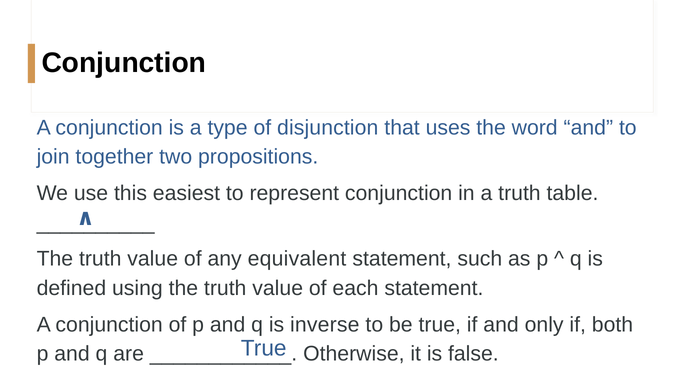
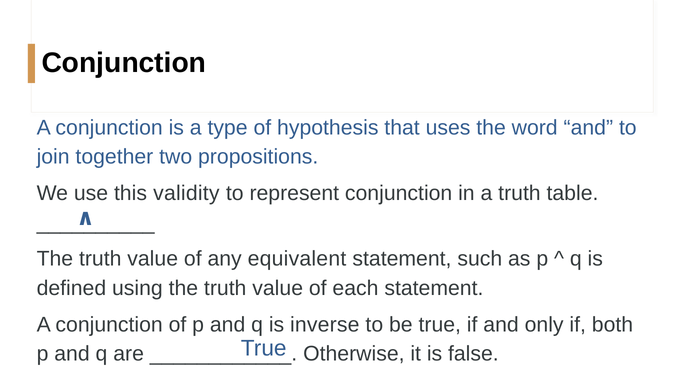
disjunction: disjunction -> hypothesis
easiest: easiest -> validity
